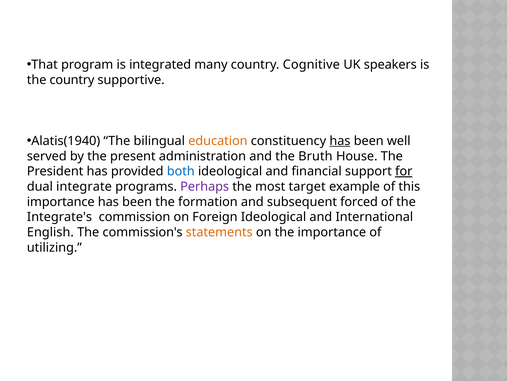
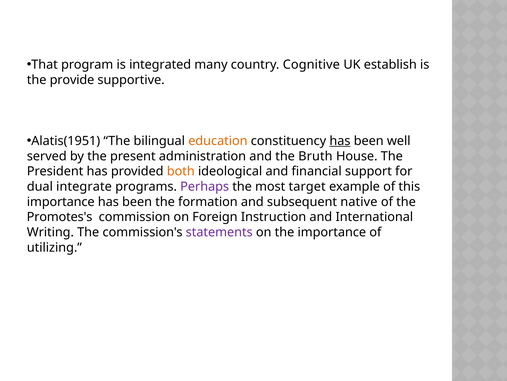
speakers: speakers -> establish
the country: country -> provide
Alatis(1940: Alatis(1940 -> Alatis(1951
both colour: blue -> orange
for underline: present -> none
forced: forced -> native
Integrate's: Integrate's -> Promotes's
Foreign Ideological: Ideological -> Instruction
English: English -> Writing
statements colour: orange -> purple
